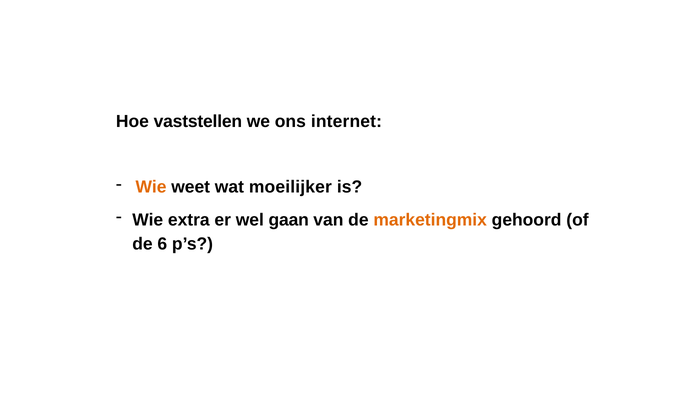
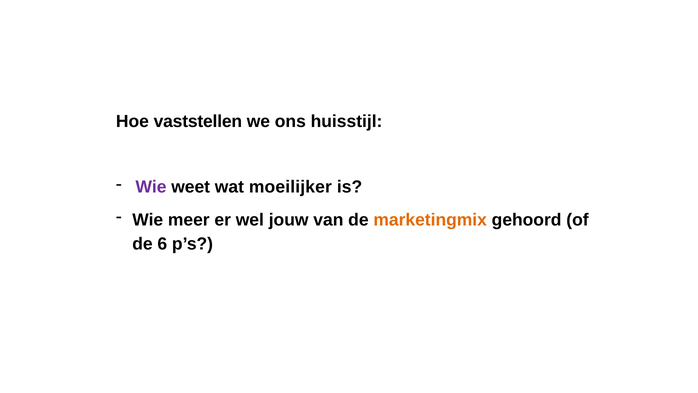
internet: internet -> huisstijl
Wie at (151, 187) colour: orange -> purple
extra: extra -> meer
gaan: gaan -> jouw
